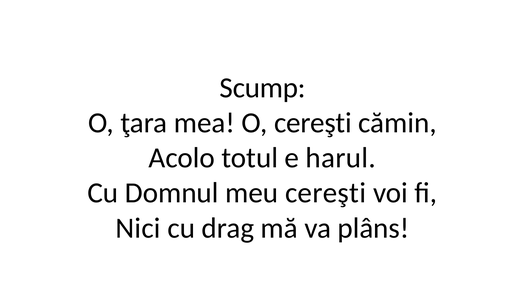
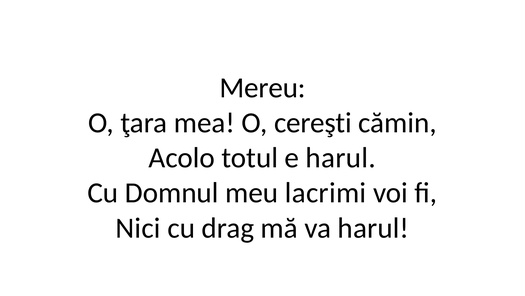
Scump: Scump -> Mereu
meu cereşti: cereşti -> lacrimi
va plâns: plâns -> harul
